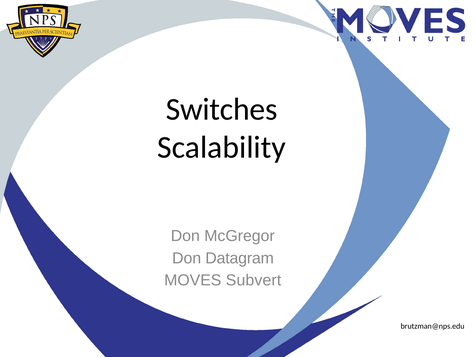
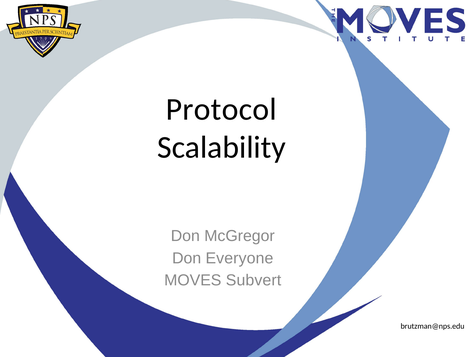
Switches: Switches -> Protocol
Datagram: Datagram -> Everyone
